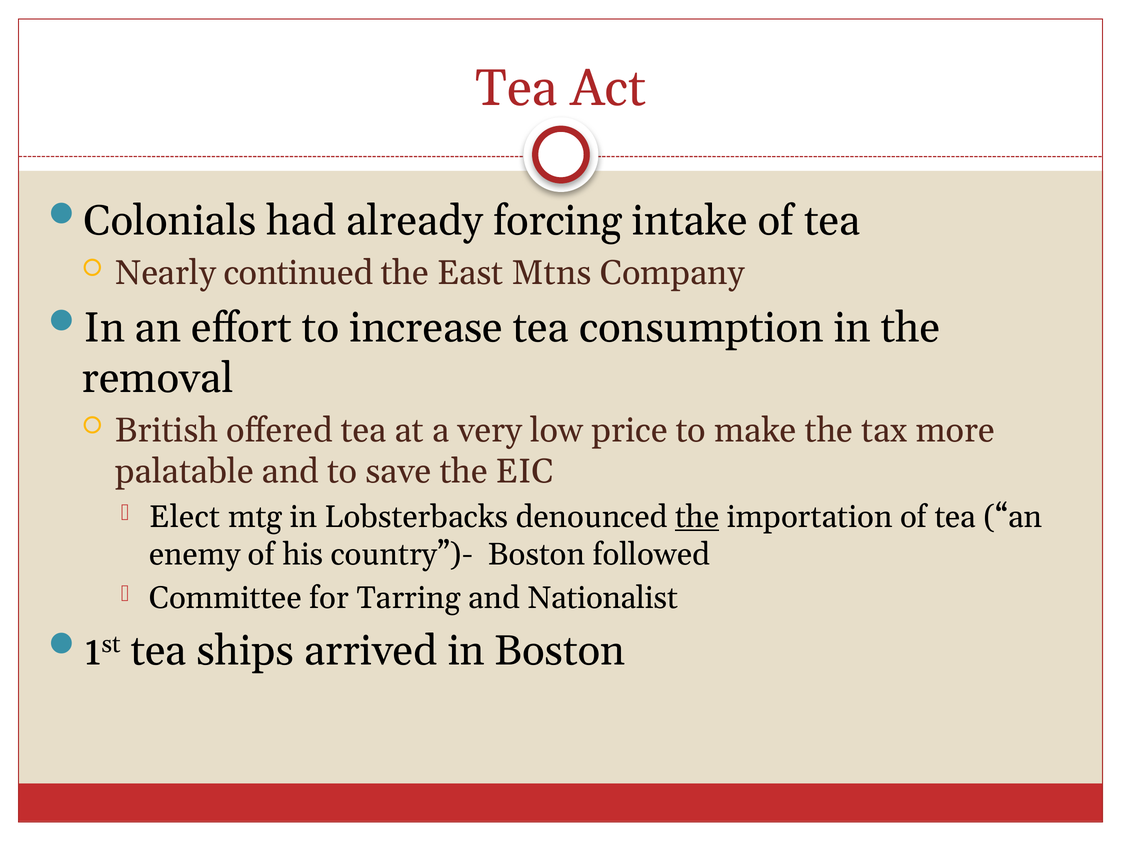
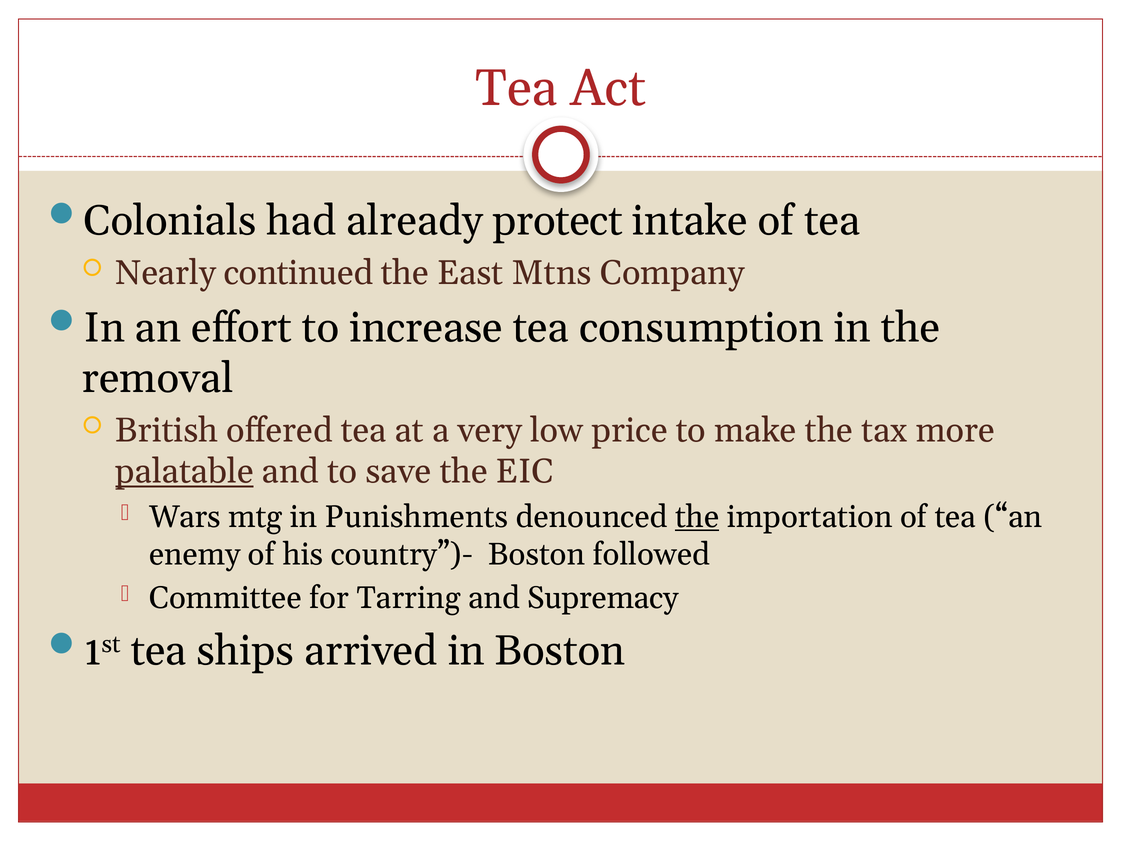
forcing: forcing -> protect
palatable underline: none -> present
Elect: Elect -> Wars
Lobsterbacks: Lobsterbacks -> Punishments
Nationalist: Nationalist -> Supremacy
